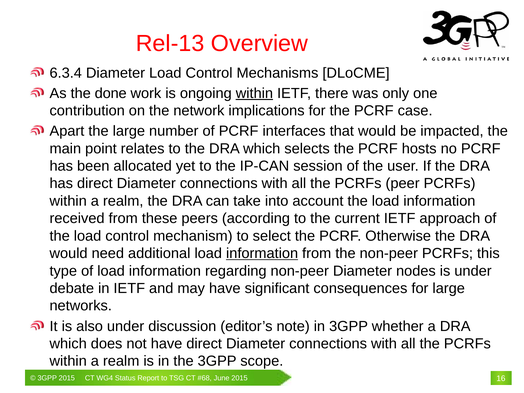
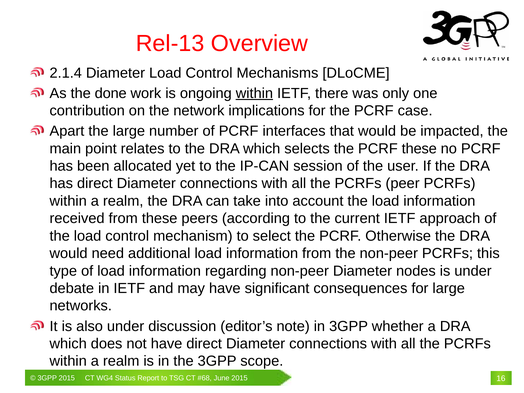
6.3.4: 6.3.4 -> 2.1.4
PCRF hosts: hosts -> these
information at (262, 253) underline: present -> none
